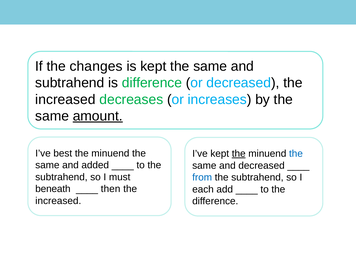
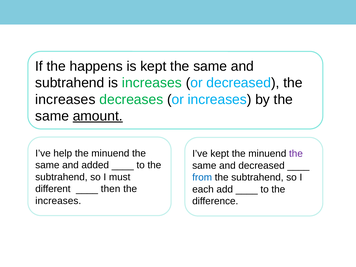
changes: changes -> happens
is difference: difference -> increases
increased at (65, 99): increased -> increases
best: best -> help
the at (239, 154) underline: present -> none
the at (296, 154) colour: blue -> purple
beneath: beneath -> different
increased at (58, 201): increased -> increases
